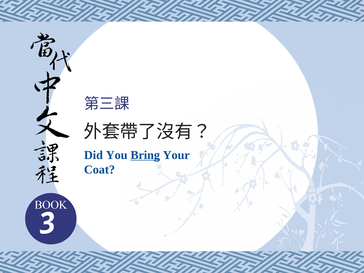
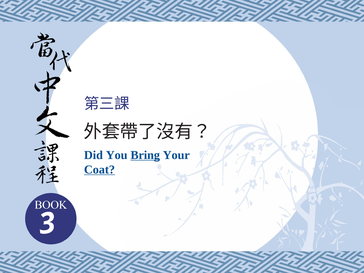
Coat underline: none -> present
